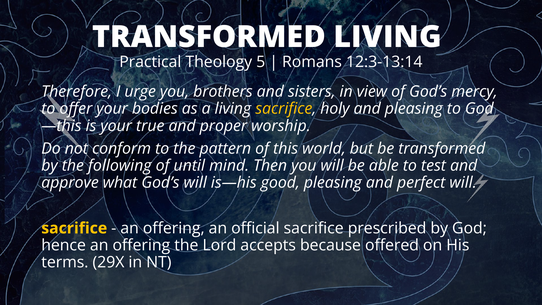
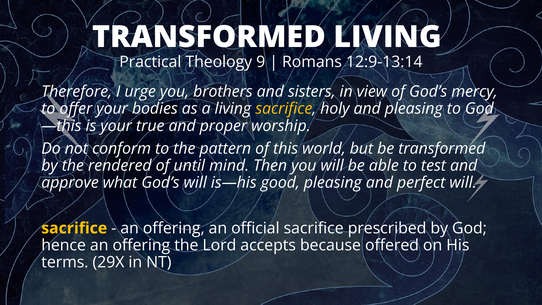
5: 5 -> 9
12:3-13:14: 12:3-13:14 -> 12:9-13:14
following: following -> rendered
